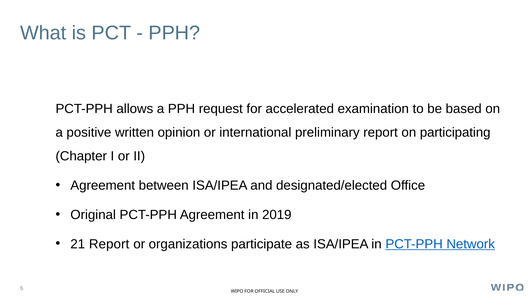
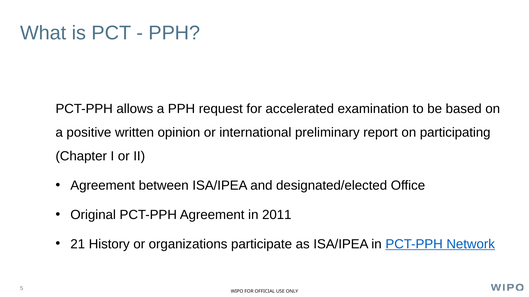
2019: 2019 -> 2011
21 Report: Report -> History
